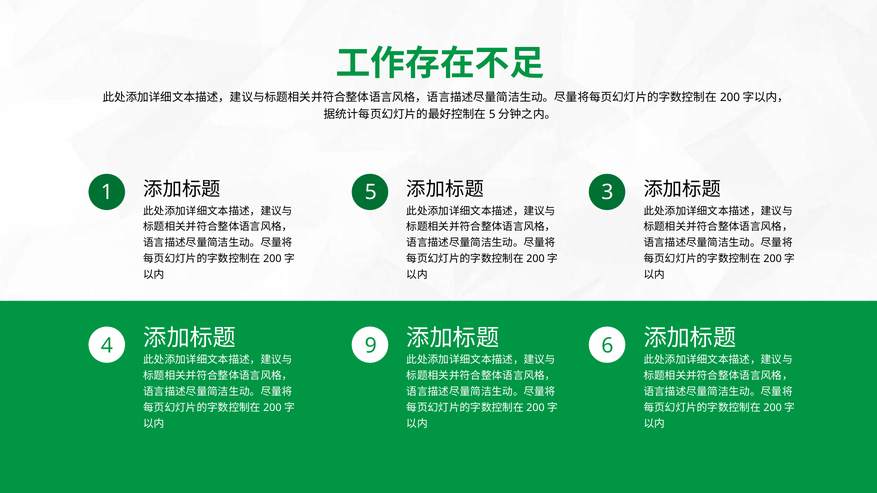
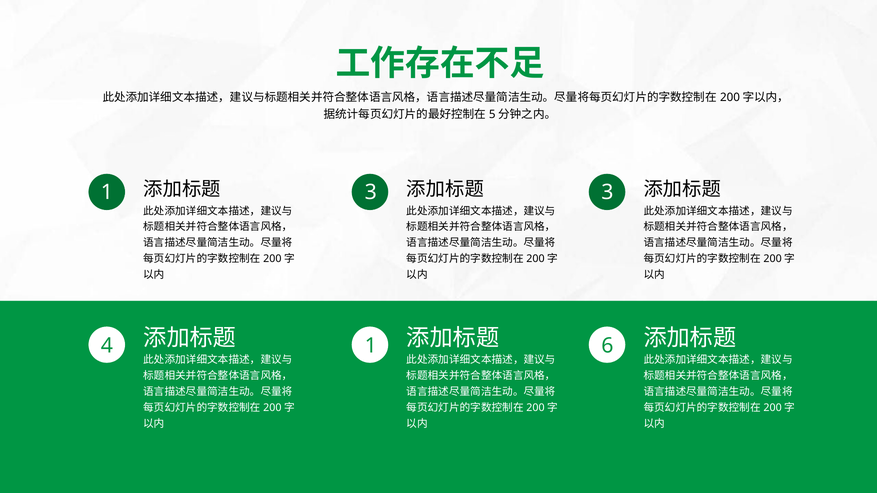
1 5: 5 -> 3
4 9: 9 -> 1
